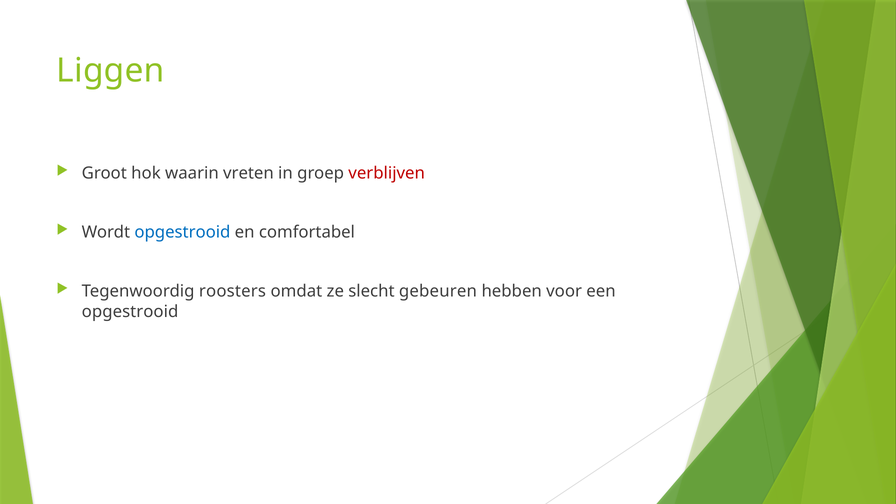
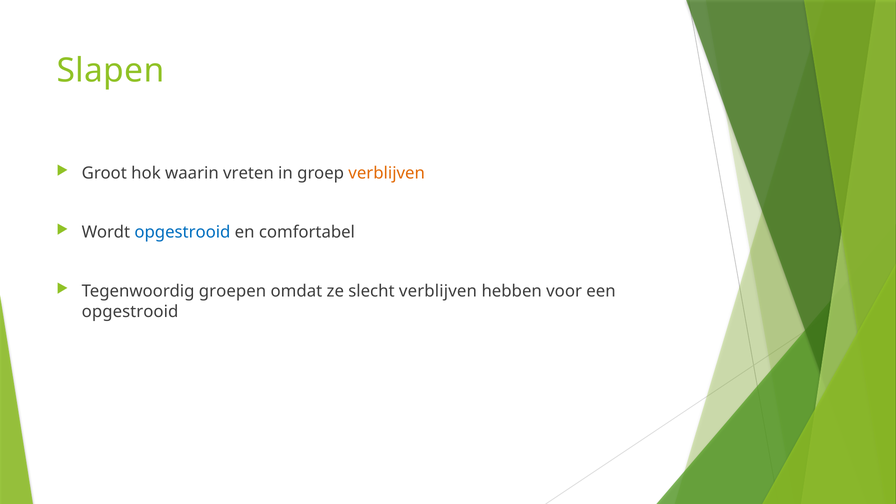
Liggen: Liggen -> Slapen
verblijven at (387, 173) colour: red -> orange
roosters: roosters -> groepen
slecht gebeuren: gebeuren -> verblijven
